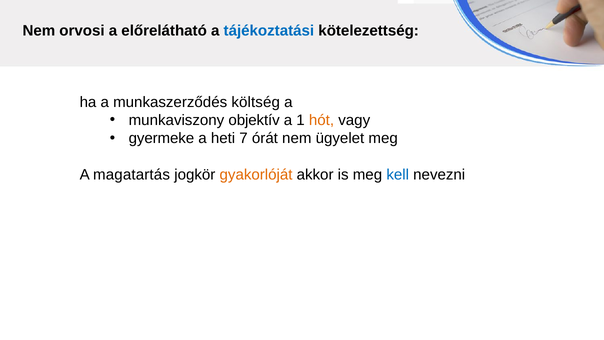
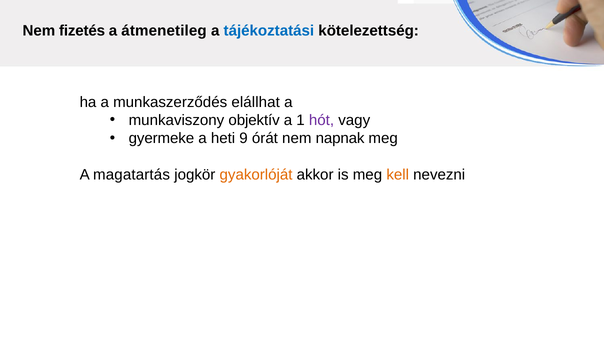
orvosi: orvosi -> fizetés
előrelátható: előrelátható -> átmenetileg
költség: költség -> elállhat
hót colour: orange -> purple
7: 7 -> 9
ügyelet: ügyelet -> napnak
kell colour: blue -> orange
